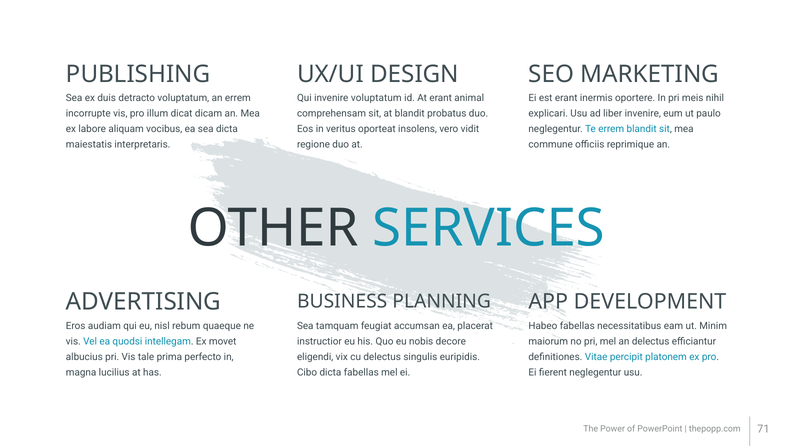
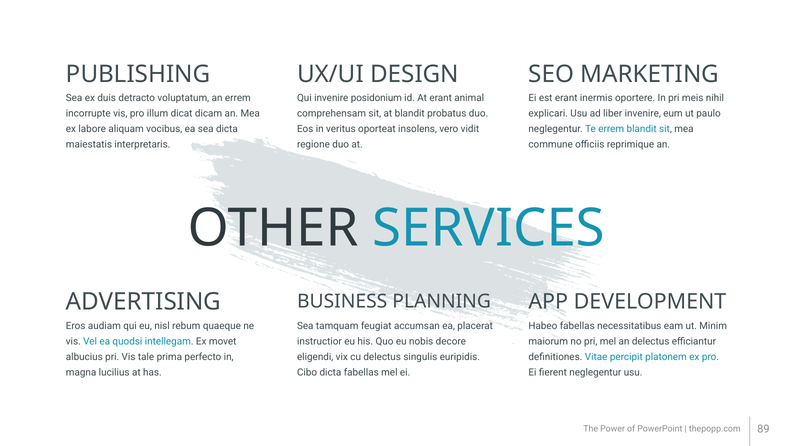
invenire voluptatum: voluptatum -> posidonium
71: 71 -> 89
